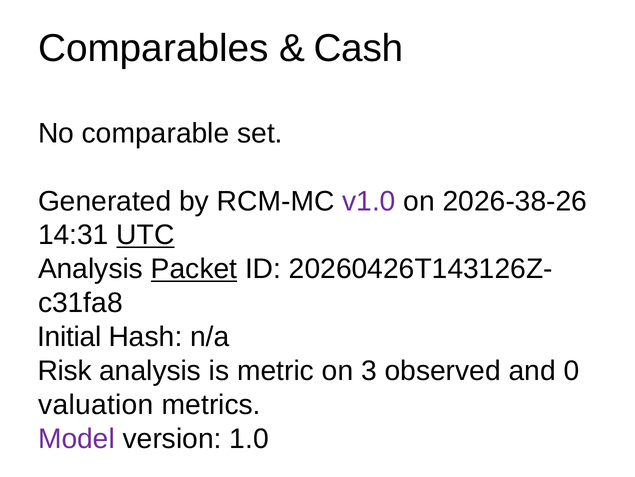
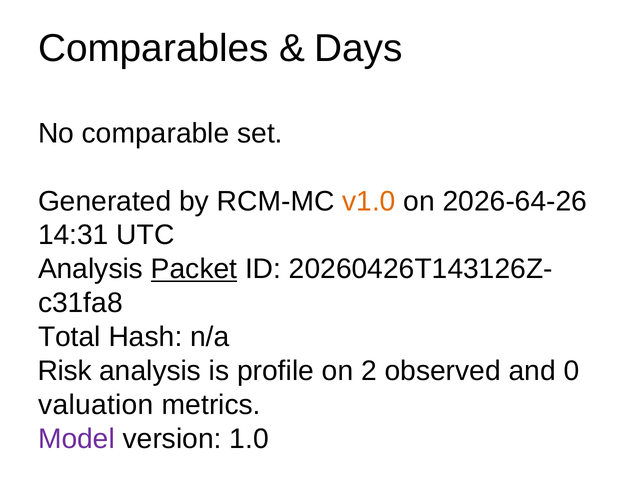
Cash: Cash -> Days
v1.0 colour: purple -> orange
2026-38-26: 2026-38-26 -> 2026-64-26
UTC underline: present -> none
Initial: Initial -> Total
metric: metric -> profile
3: 3 -> 2
